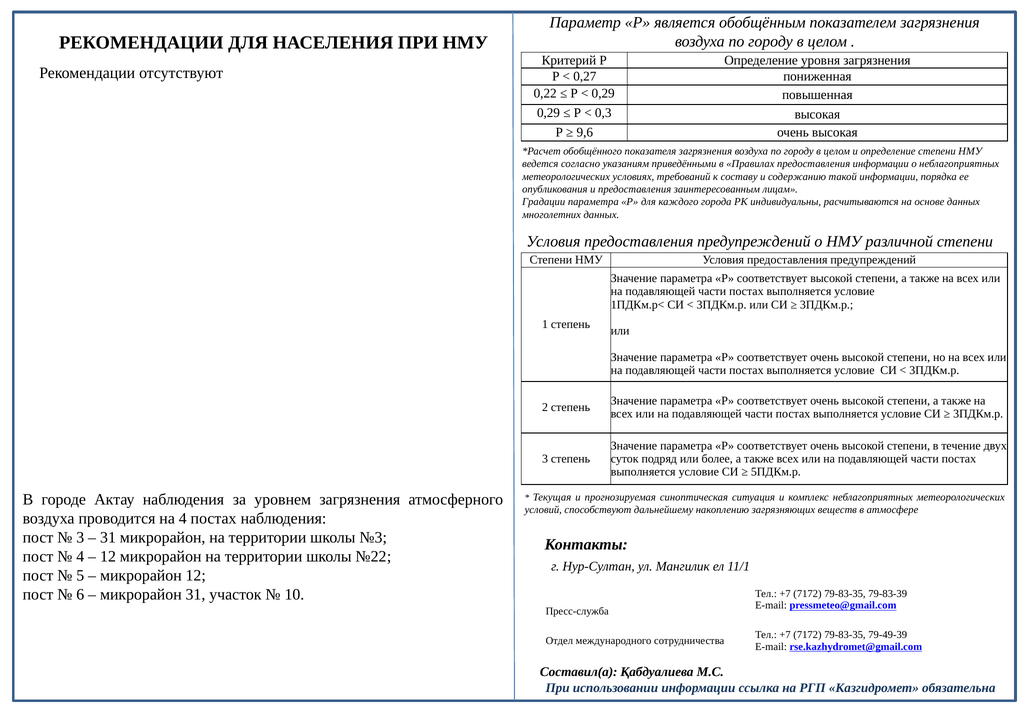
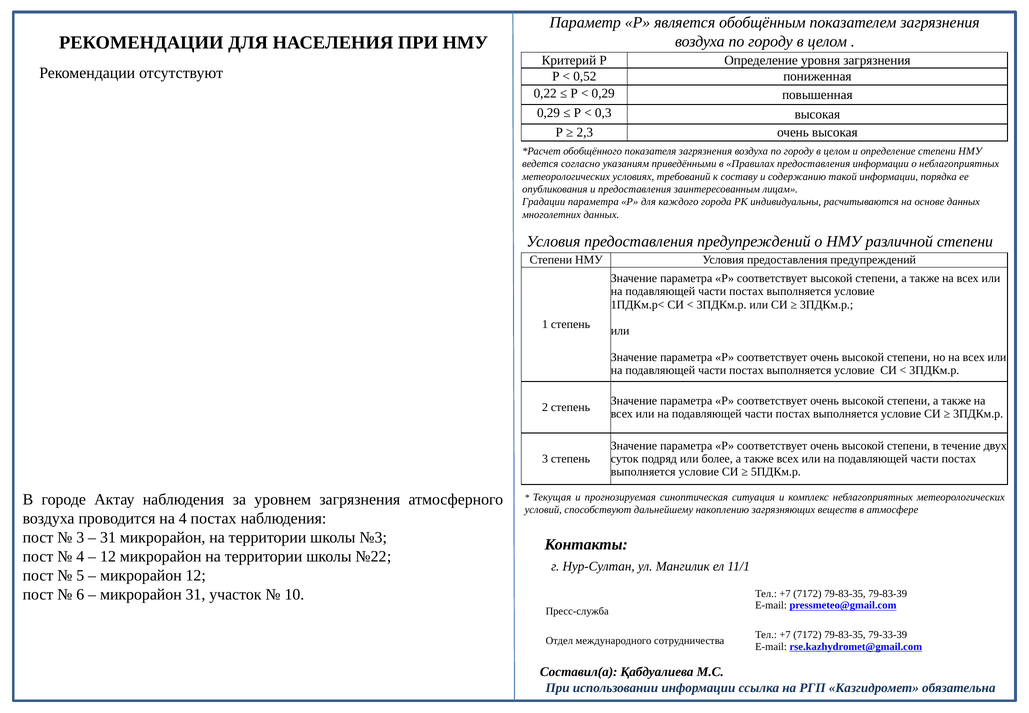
0,27: 0,27 -> 0,52
9,6: 9,6 -> 2,3
79-49-39: 79-49-39 -> 79-33-39
